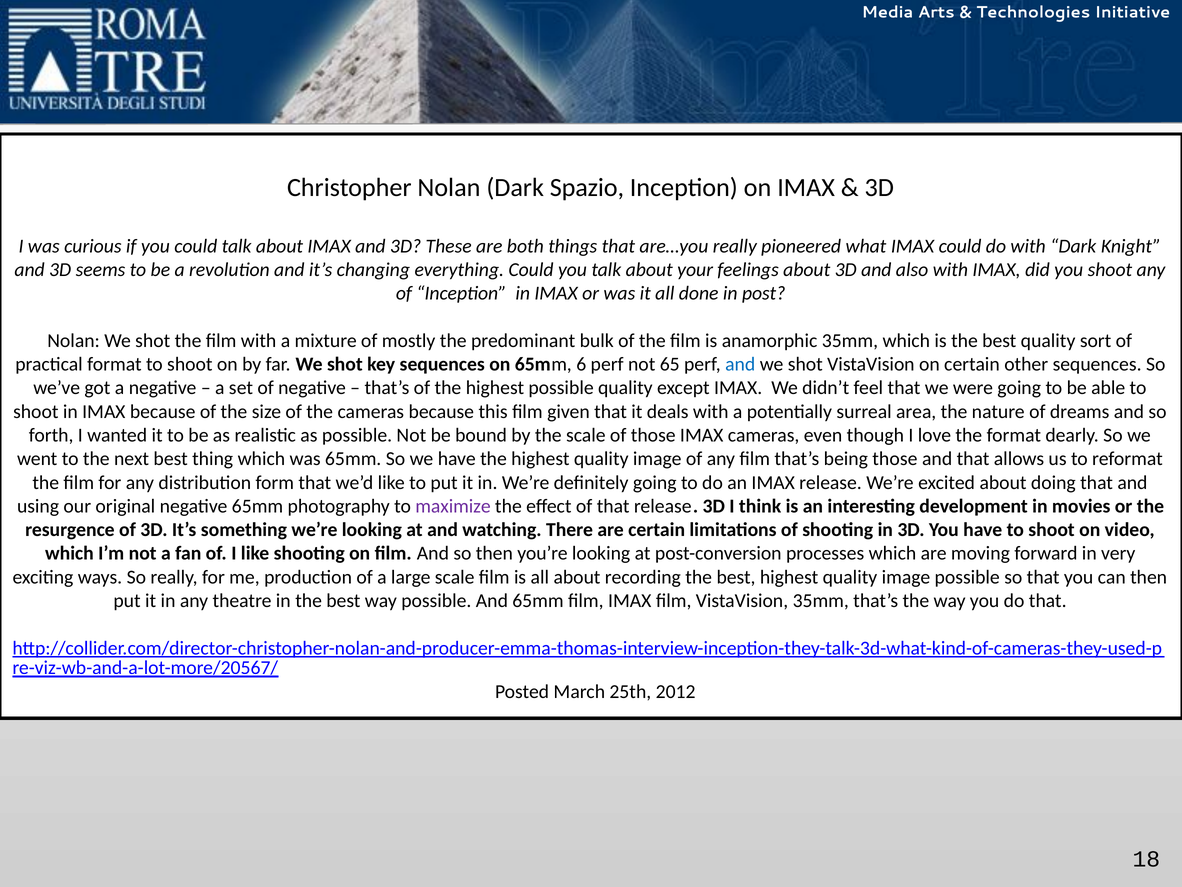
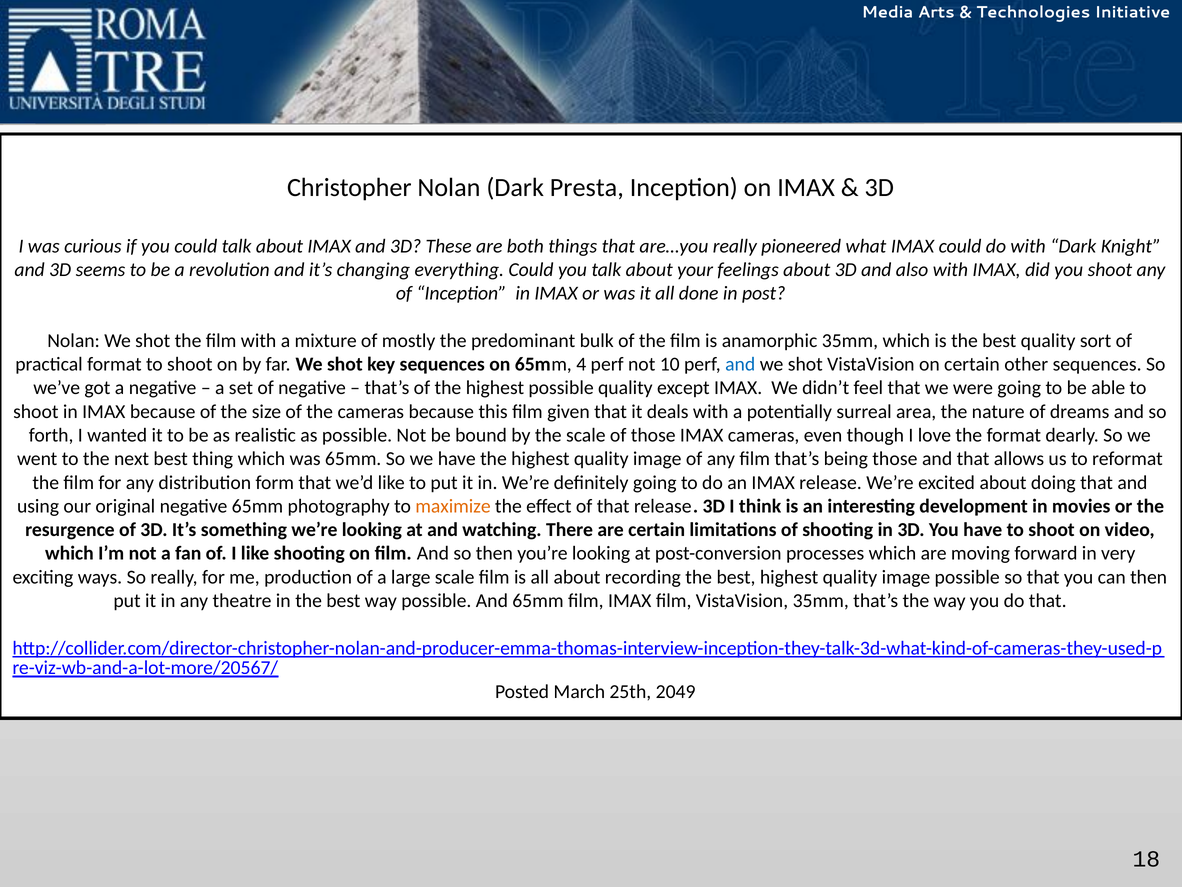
Spazio: Spazio -> Presta
6: 6 -> 4
65: 65 -> 10
maximize colour: purple -> orange
2012: 2012 -> 2049
